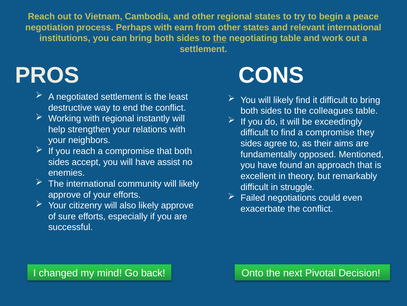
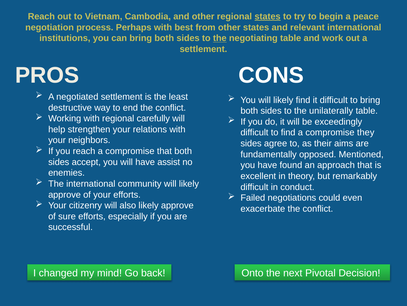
states at (268, 16) underline: none -> present
earn: earn -> best
colleagues: colleagues -> unilaterally
instantly: instantly -> carefully
struggle: struggle -> conduct
